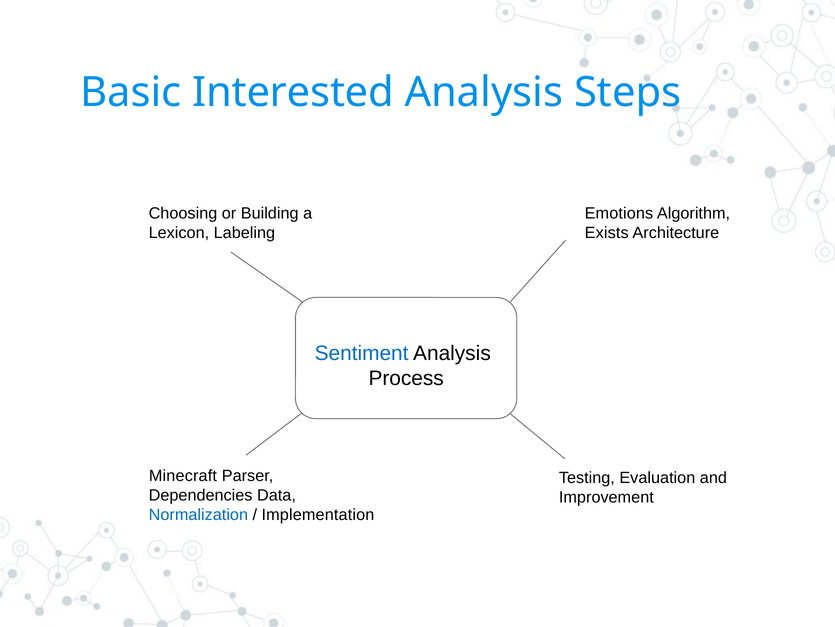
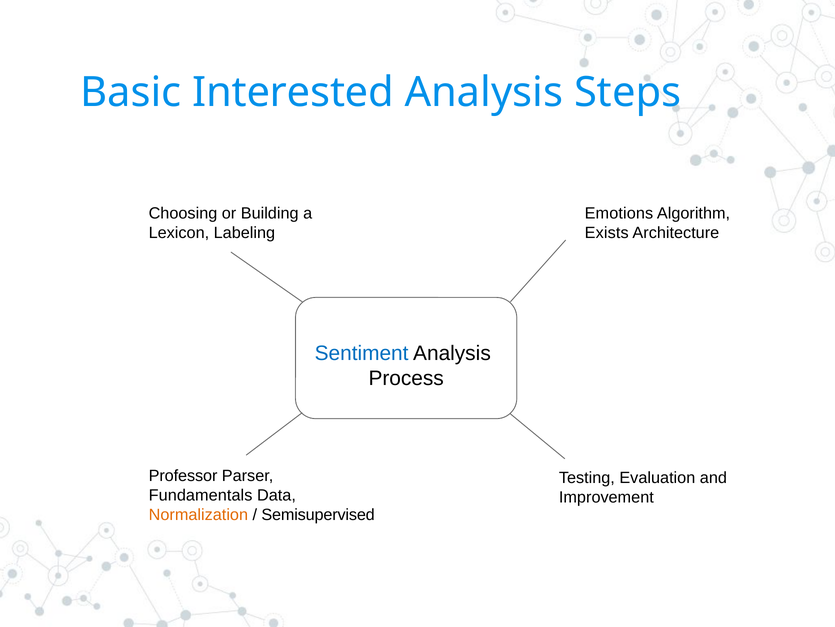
Minecraft: Minecraft -> Professor
Dependencies: Dependencies -> Fundamentals
Normalization colour: blue -> orange
Implementation: Implementation -> Semisupervised
